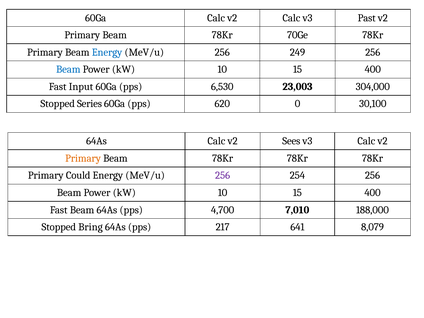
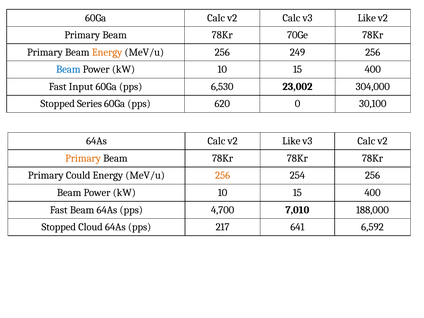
v3 Past: Past -> Like
Energy at (107, 52) colour: blue -> orange
23,003: 23,003 -> 23,002
v2 Sees: Sees -> Like
256 at (223, 175) colour: purple -> orange
Bring: Bring -> Cloud
8,079: 8,079 -> 6,592
